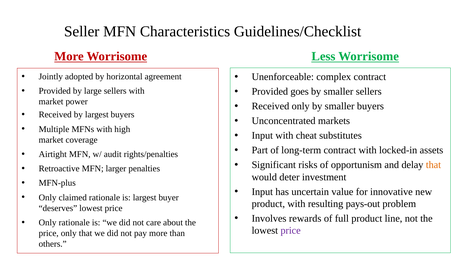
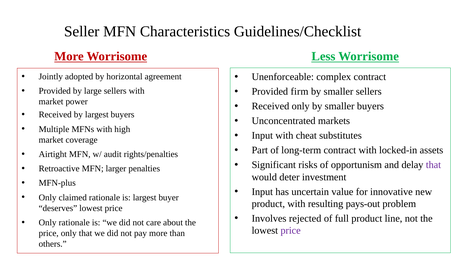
goes: goes -> firm
that at (433, 165) colour: orange -> purple
rewards: rewards -> rejected
